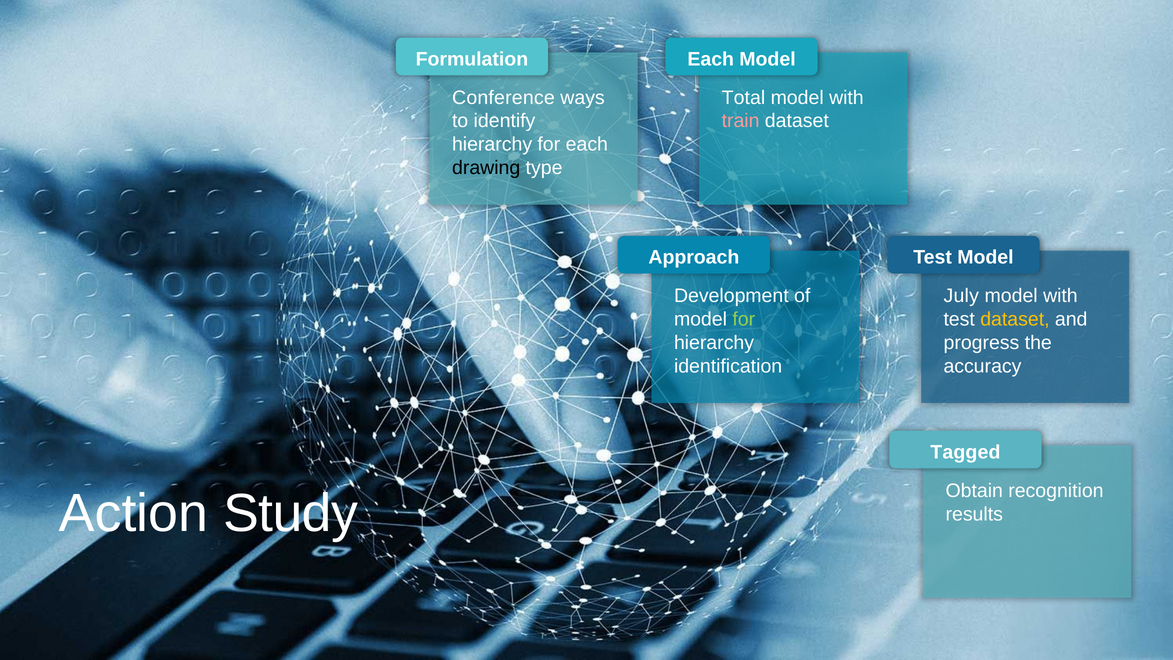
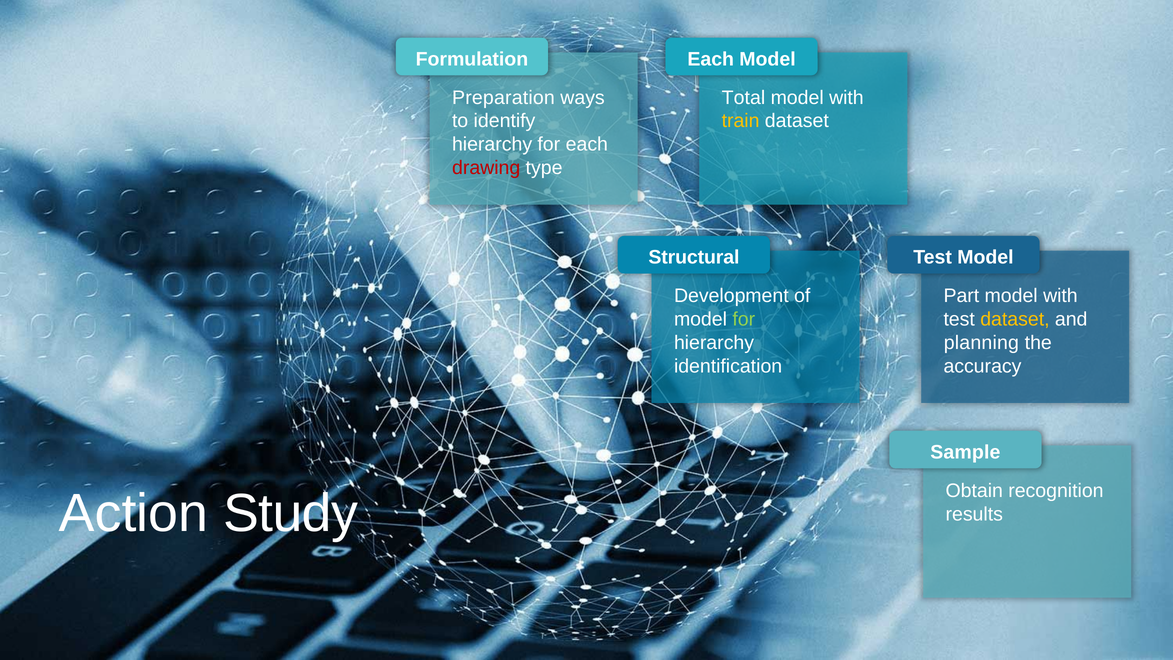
Conference: Conference -> Preparation
train colour: pink -> yellow
drawing colour: black -> red
Approach: Approach -> Structural
July: July -> Part
progress: progress -> planning
Tagged: Tagged -> Sample
